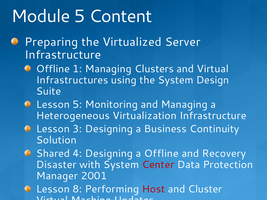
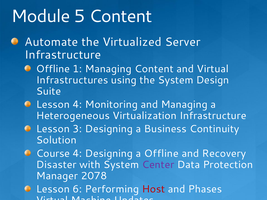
Preparing: Preparing -> Automate
Managing Clusters: Clusters -> Content
Lesson 5: 5 -> 4
Shared: Shared -> Course
Center colour: red -> purple
2001: 2001 -> 2078
8: 8 -> 6
Cluster: Cluster -> Phases
